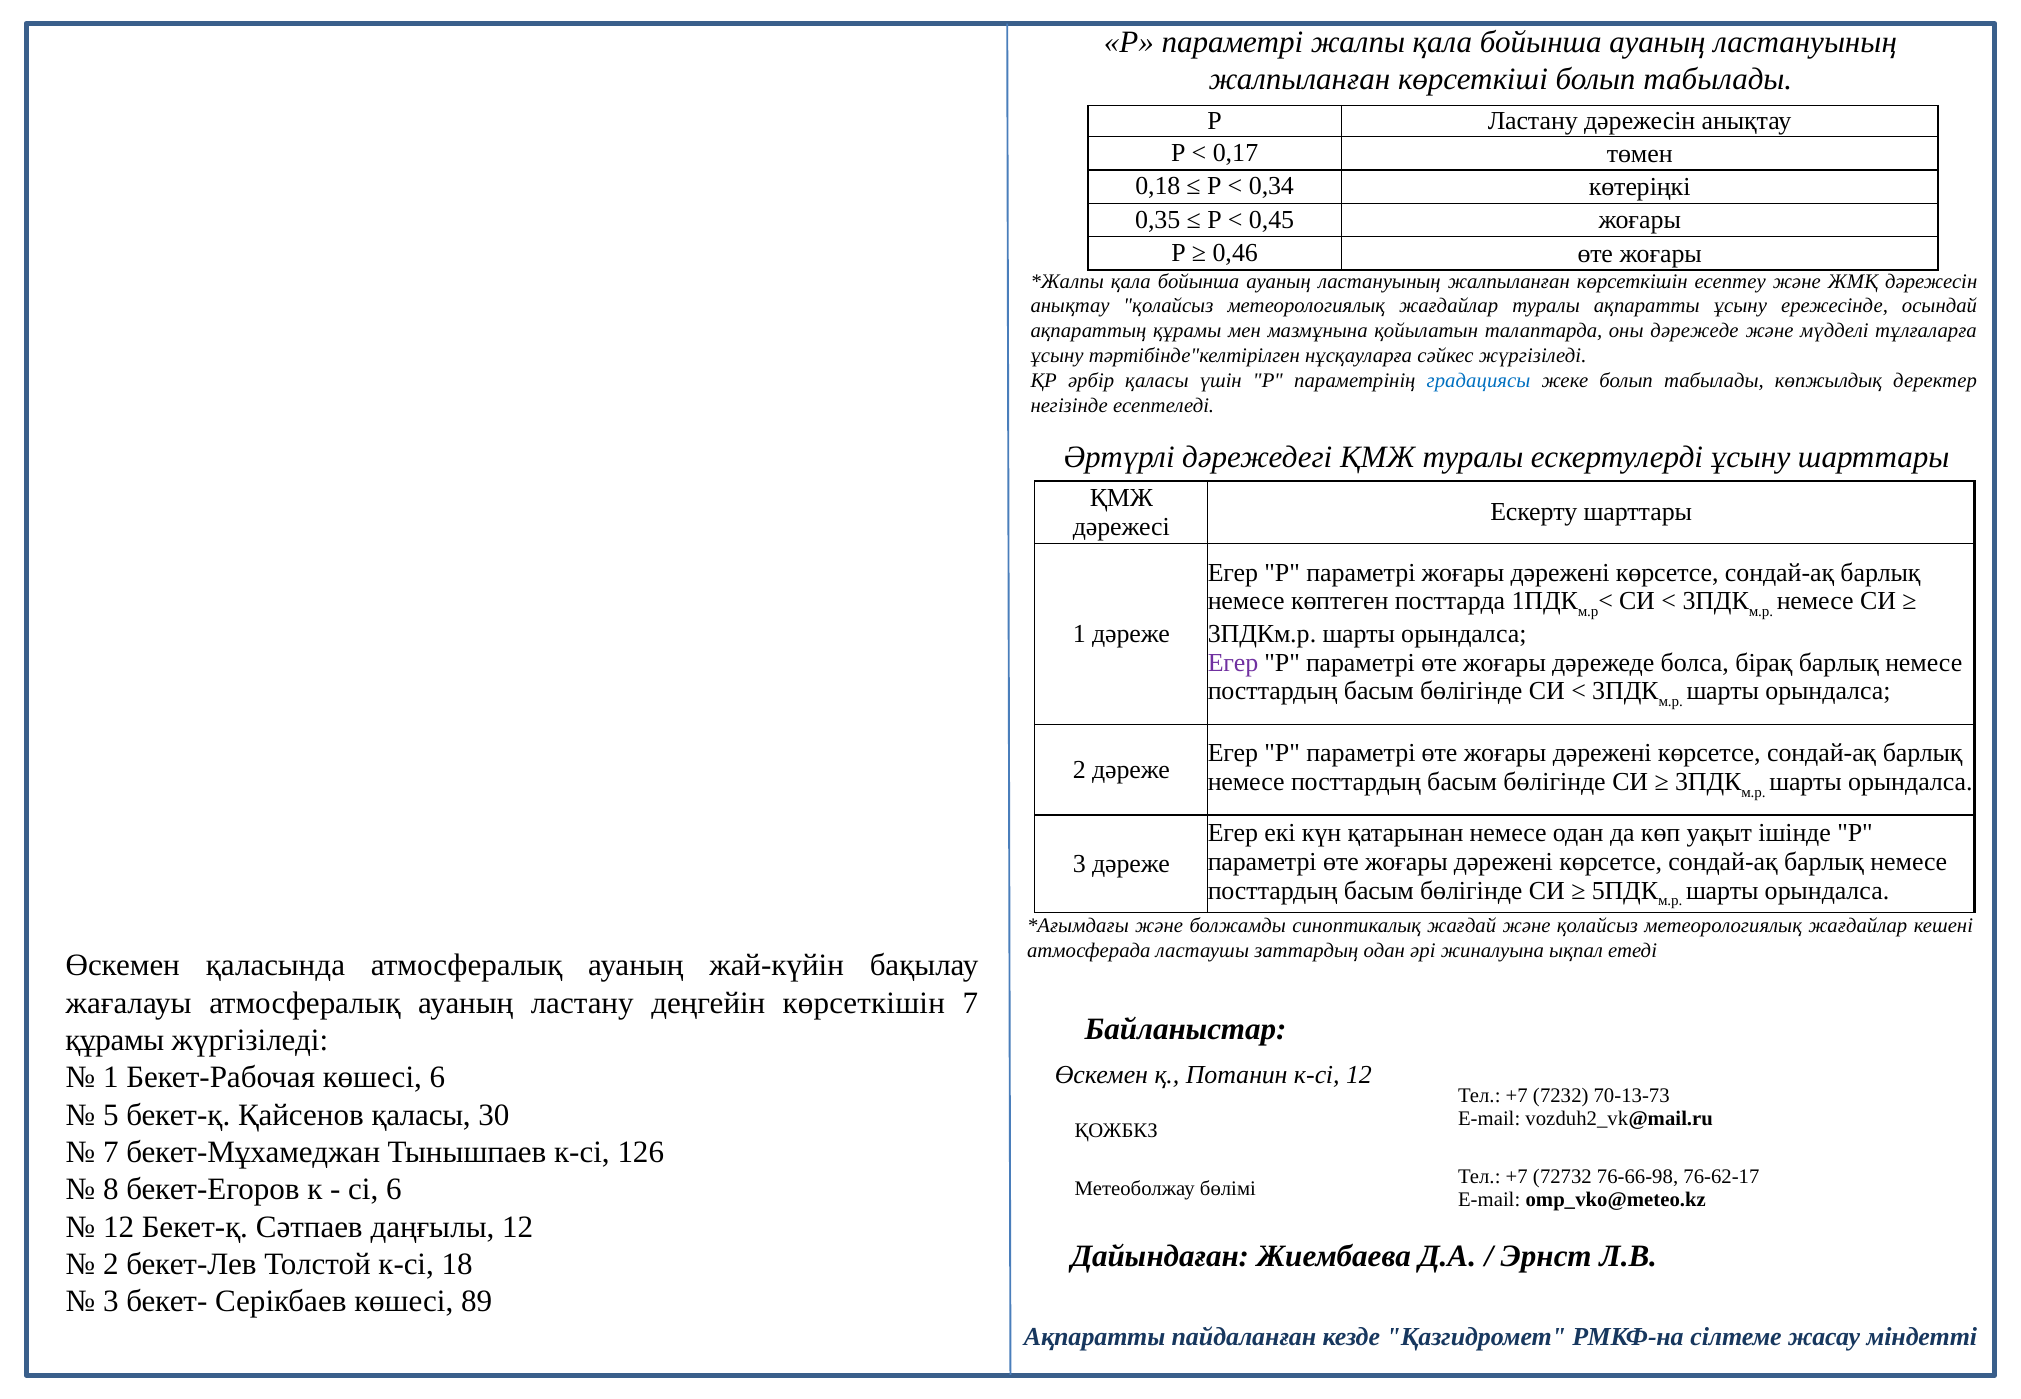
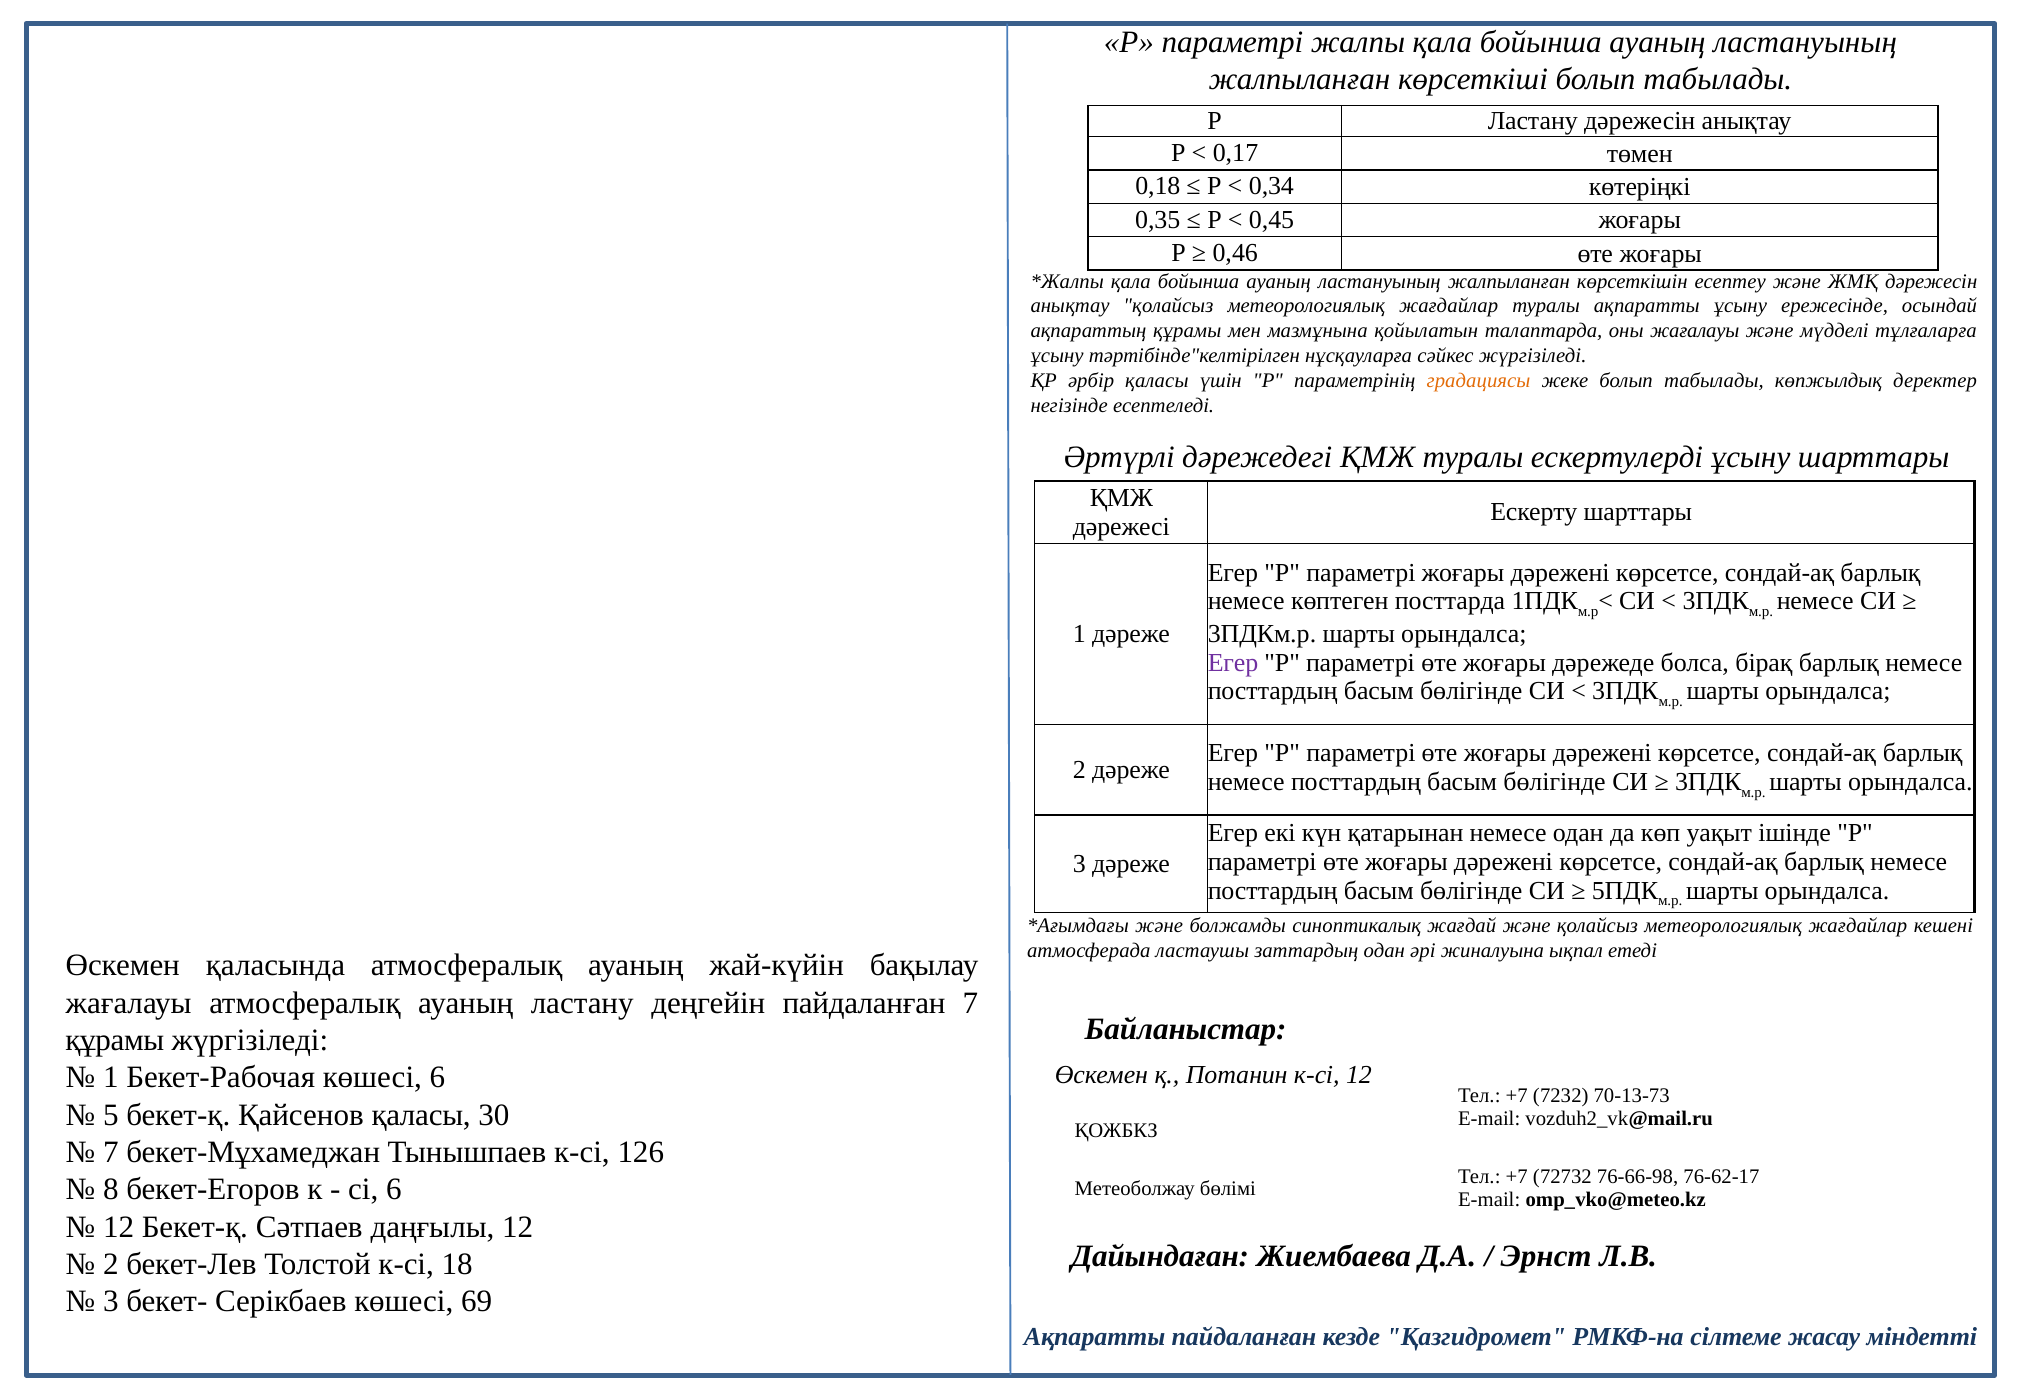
оны дәрежеде: дәрежеде -> жағалауы
градациясы colour: blue -> orange
деңгейін көрсеткішін: көрсеткішін -> пайдаланған
89: 89 -> 69
